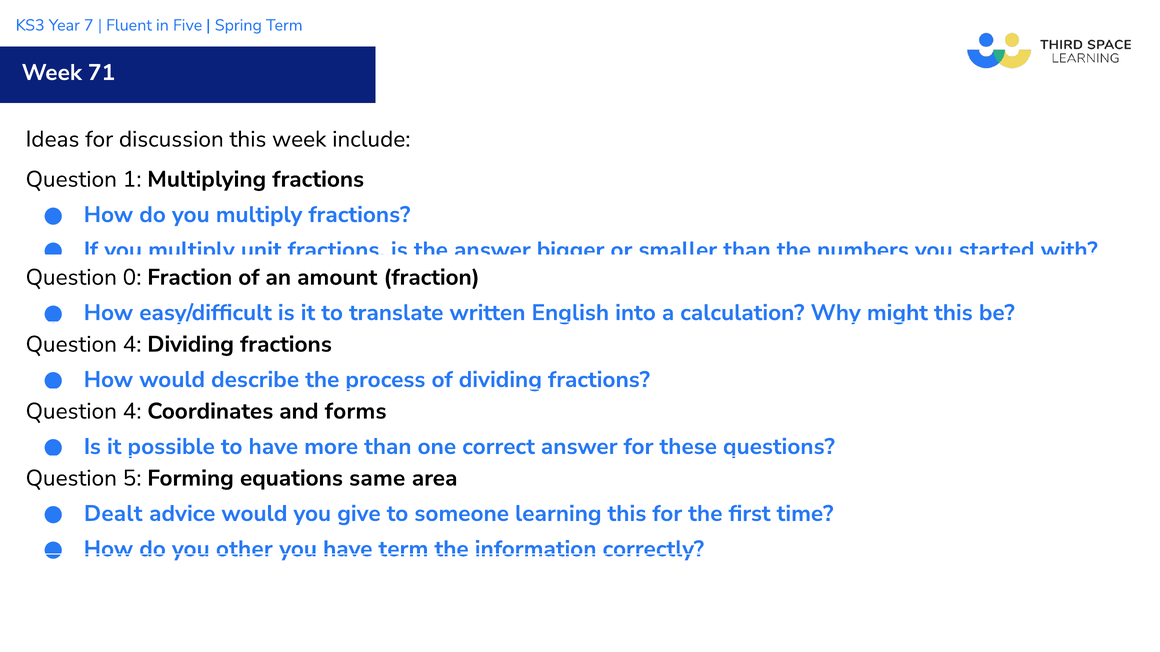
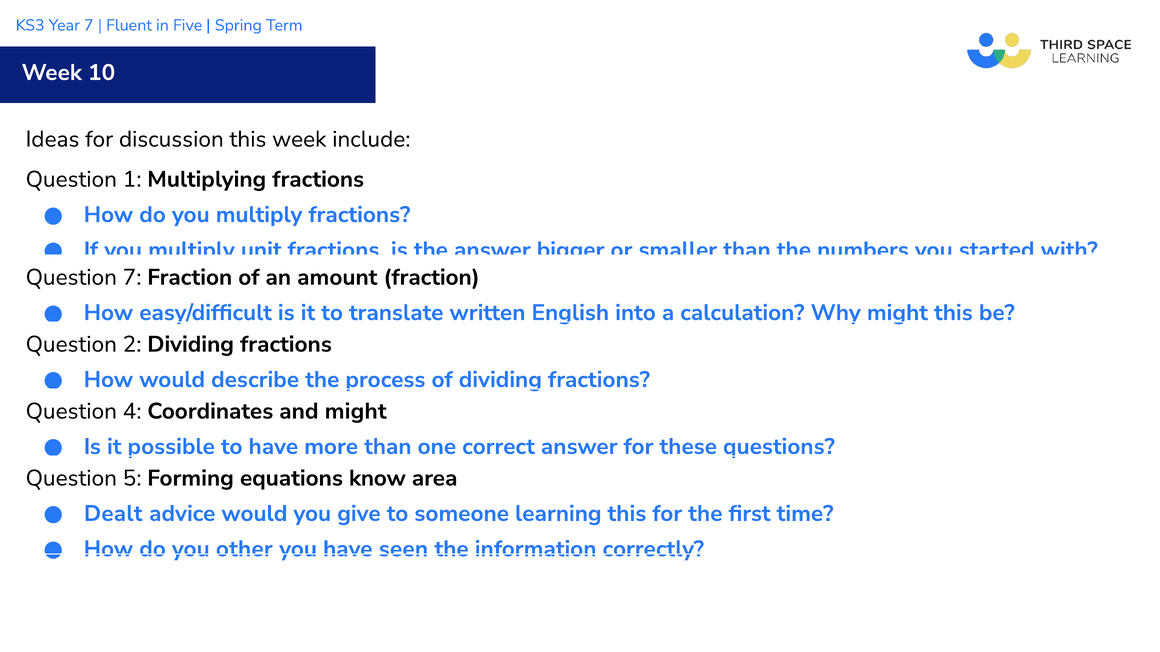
71: 71 -> 10
Question 0: 0 -> 7
4 at (132, 344): 4 -> 2
and forms: forms -> might
same: same -> know
have term: term -> seen
